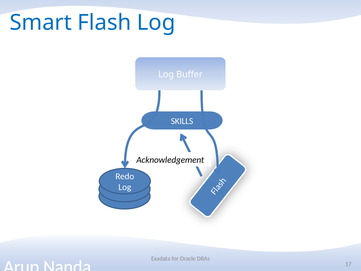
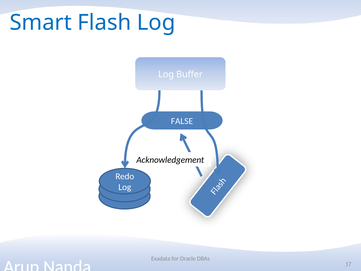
SKILLS: SKILLS -> FALSE
